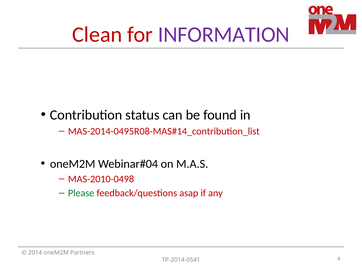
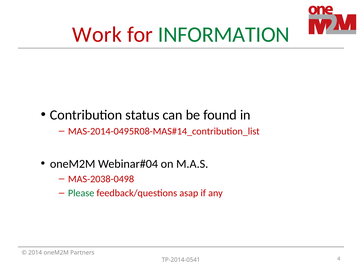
Clean: Clean -> Work
INFORMATION colour: purple -> green
MAS-2010-0498: MAS-2010-0498 -> MAS-2038-0498
